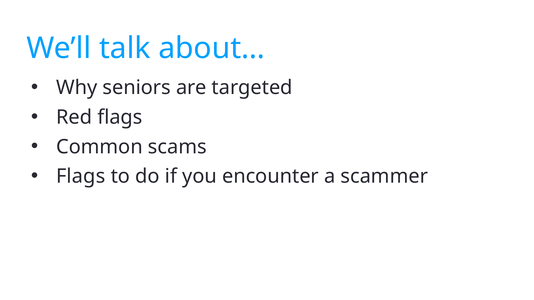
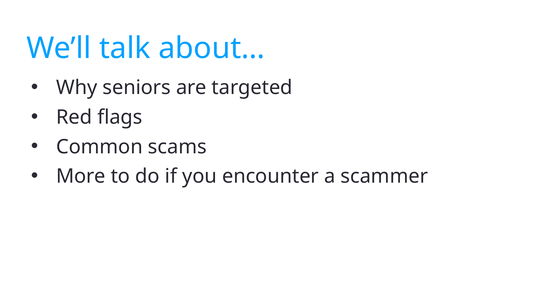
Flags at (81, 177): Flags -> More
